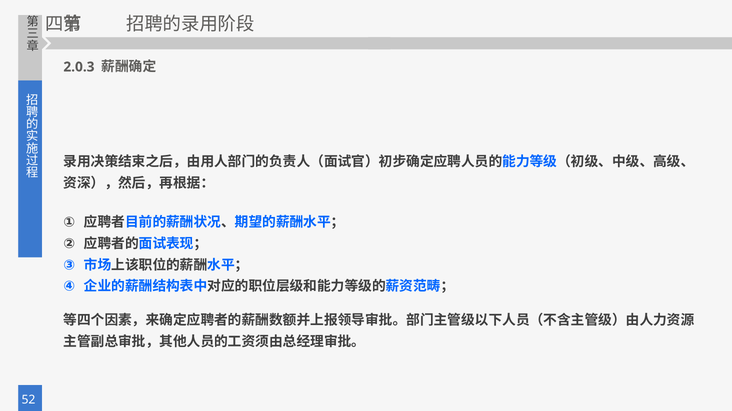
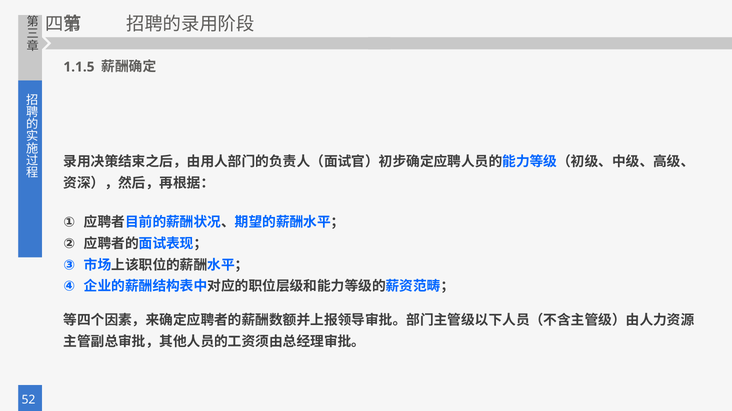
2.0.3: 2.0.3 -> 1.1.5
